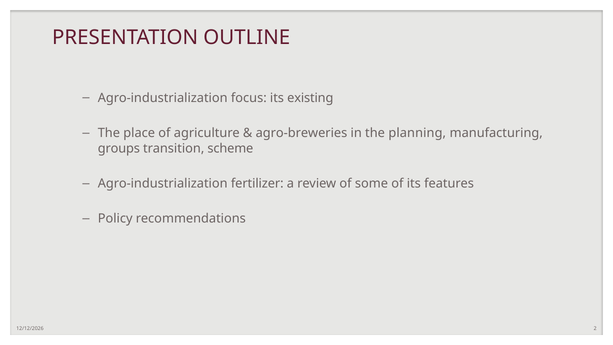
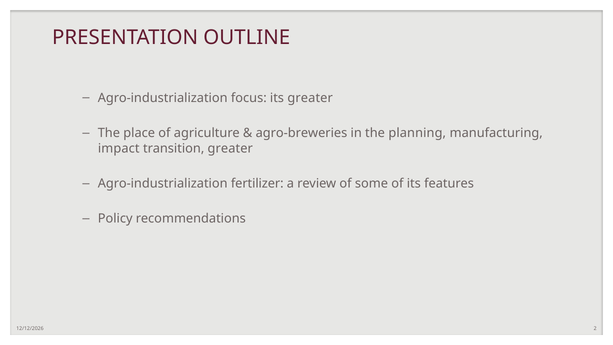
its existing: existing -> greater
groups: groups -> impact
transition scheme: scheme -> greater
